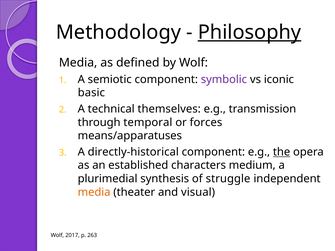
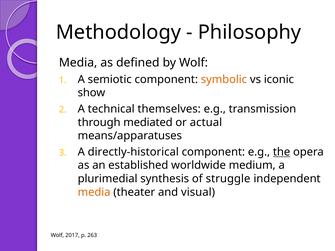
Philosophy underline: present -> none
symbolic colour: purple -> orange
basic: basic -> show
temporal: temporal -> mediated
forces: forces -> actual
characters: characters -> worldwide
